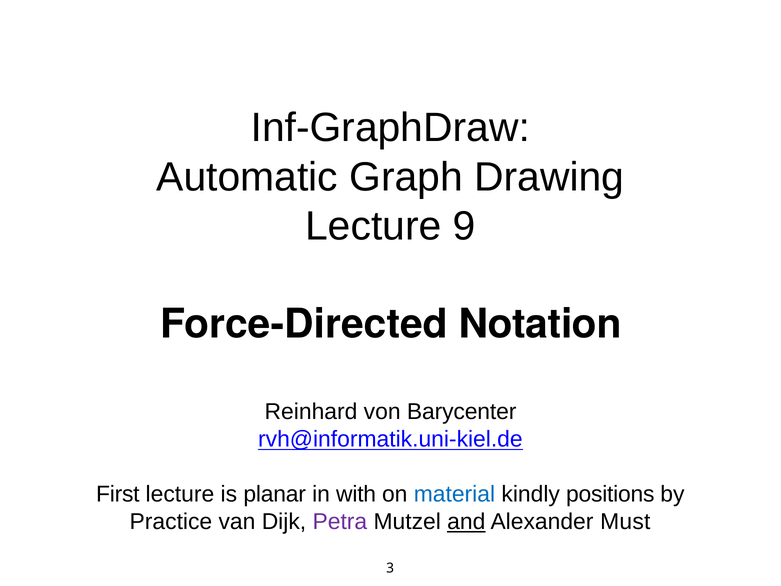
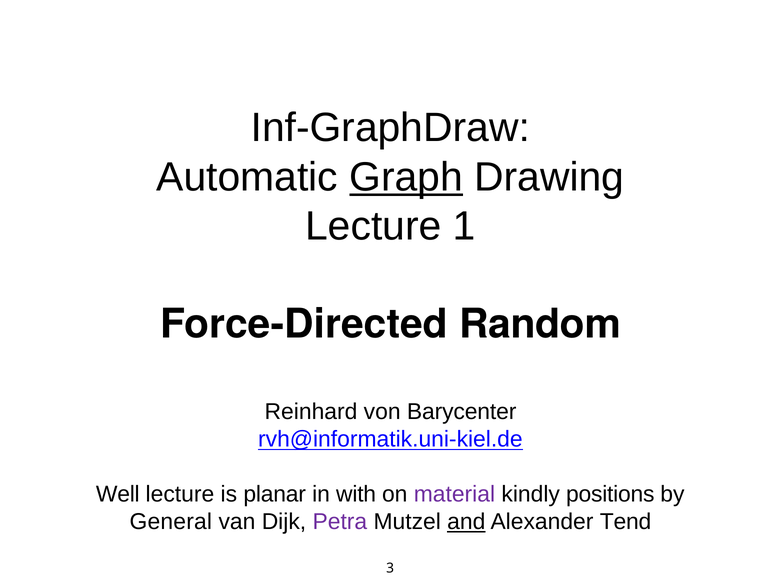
Graph underline: none -> present
9: 9 -> 1
Notation: Notation -> Random
First: First -> Well
material colour: blue -> purple
Practice: Practice -> General
Must: Must -> Tend
